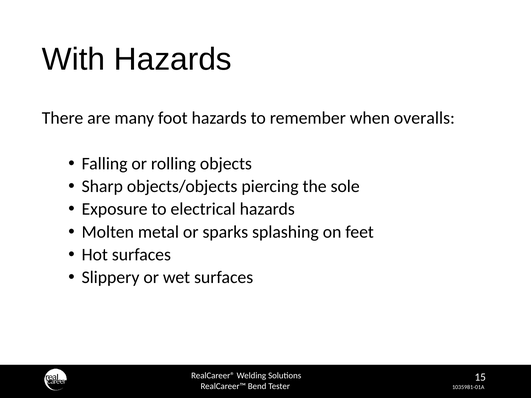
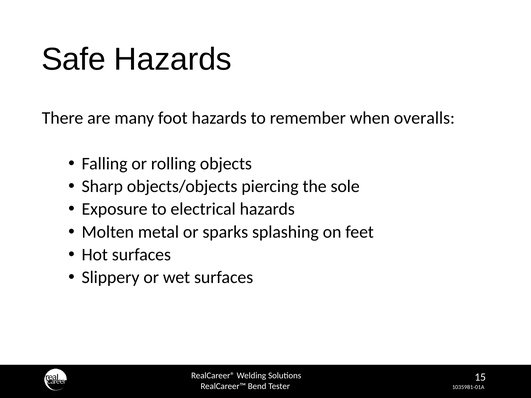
With: With -> Safe
